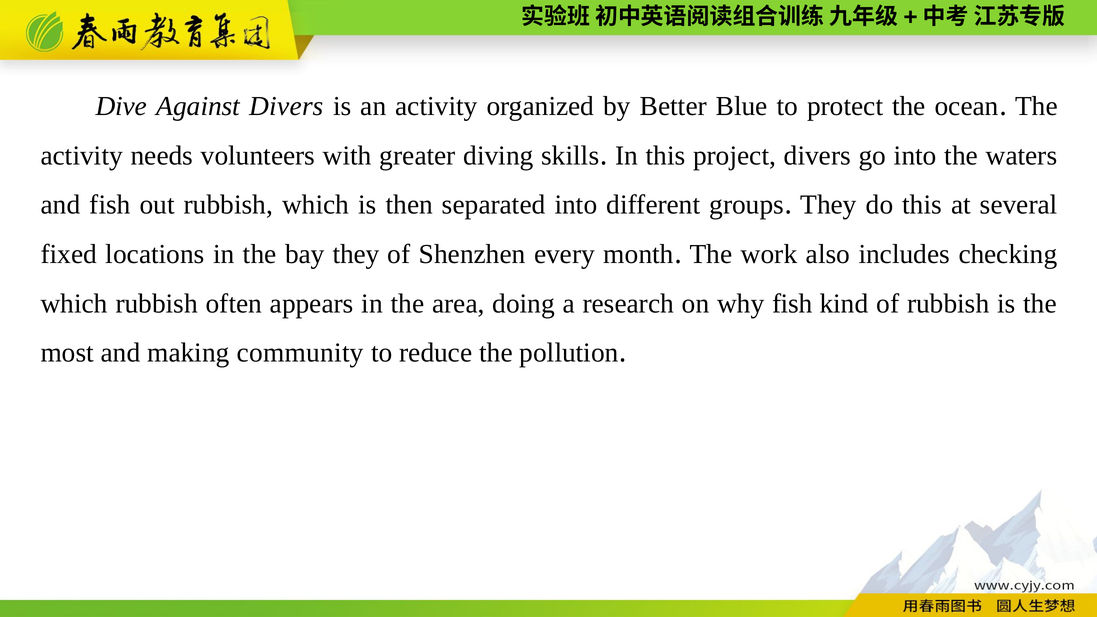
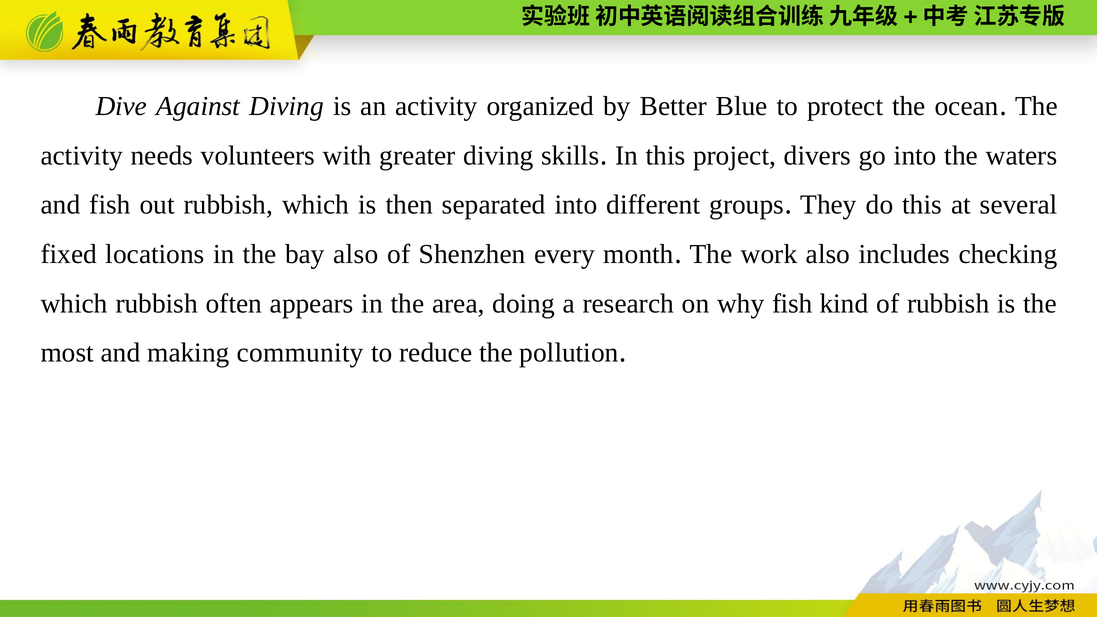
Against Divers: Divers -> Diving
bay they: they -> also
